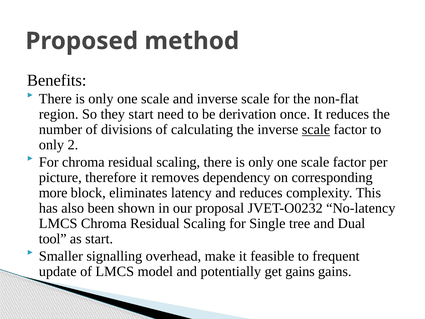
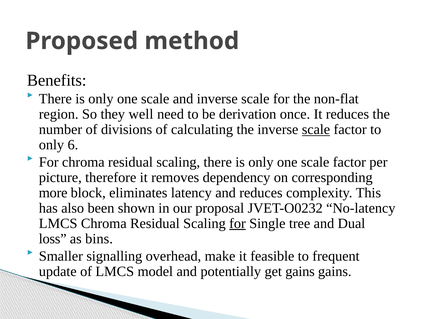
they start: start -> well
2: 2 -> 6
for at (237, 223) underline: none -> present
tool: tool -> loss
as start: start -> bins
